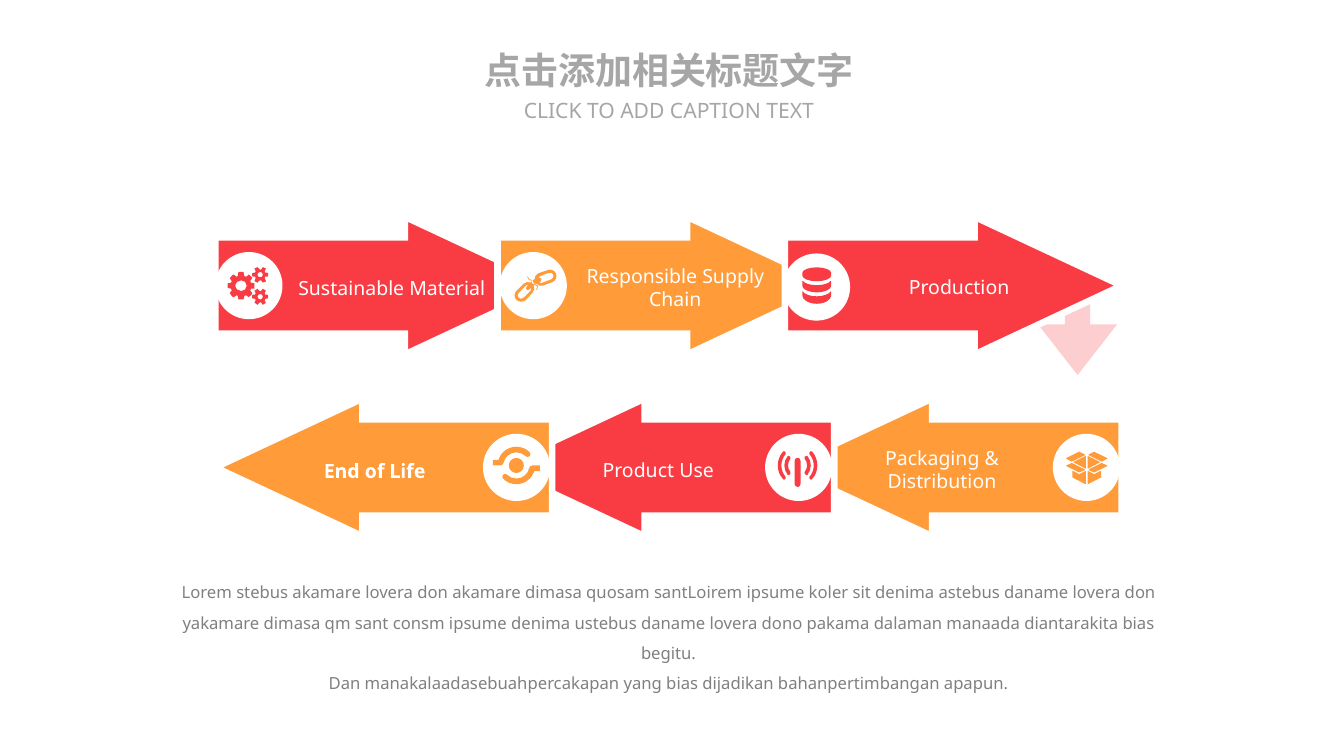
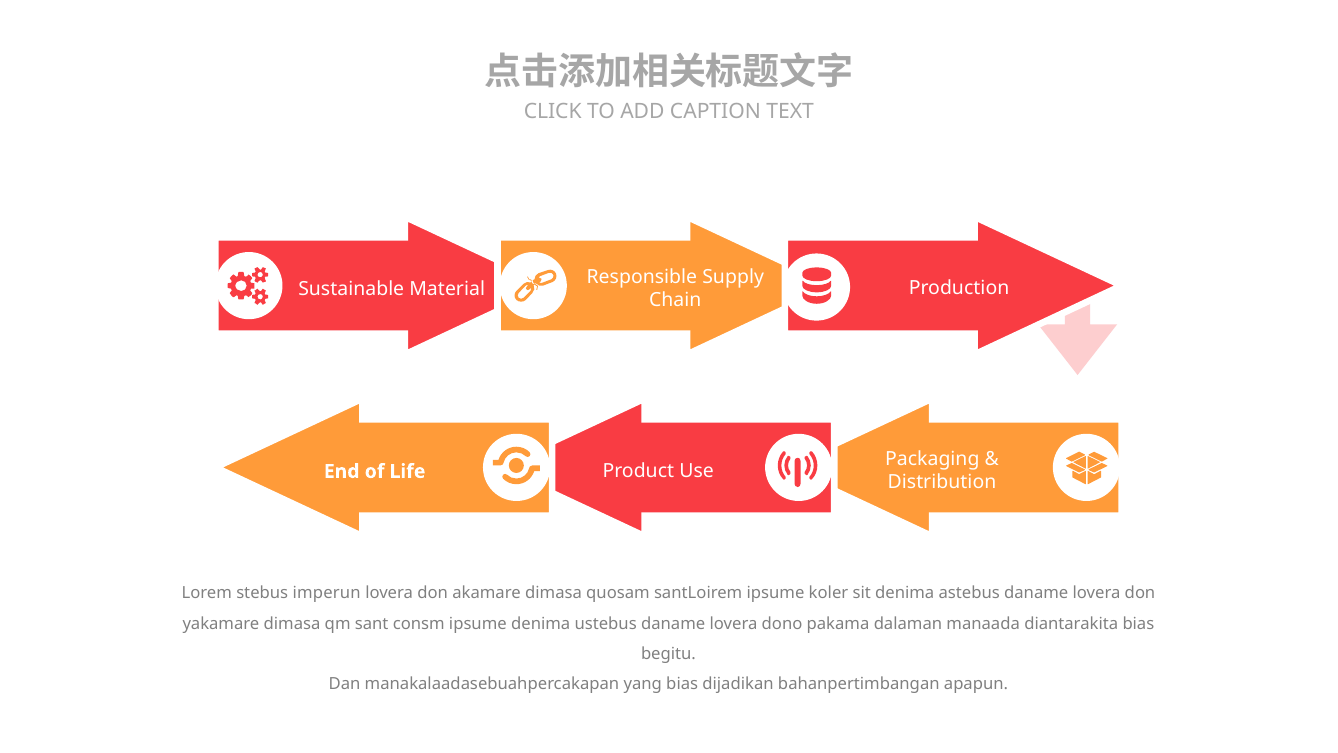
stebus akamare: akamare -> imperun
